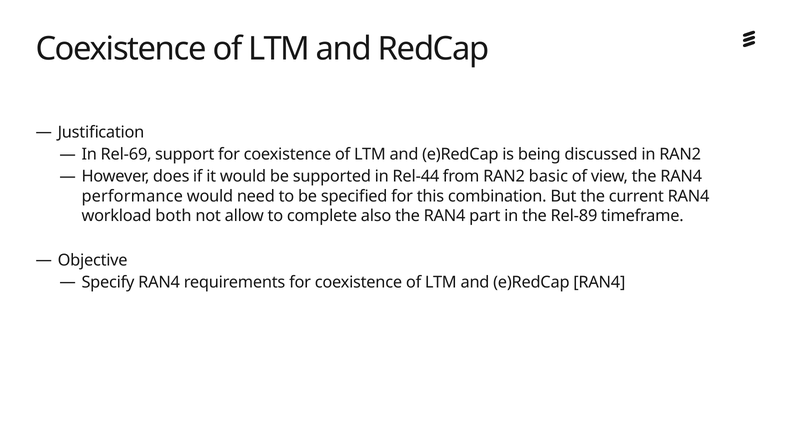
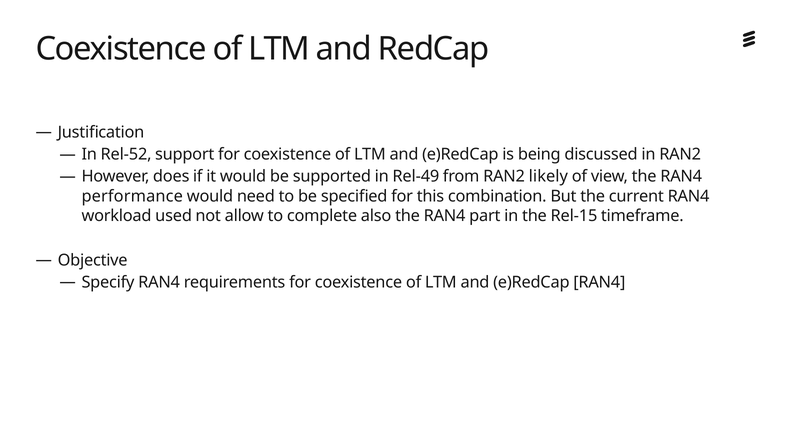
Rel-69: Rel-69 -> Rel-52
Rel-44: Rel-44 -> Rel-49
basic: basic -> likely
both: both -> used
Rel-89: Rel-89 -> Rel-15
